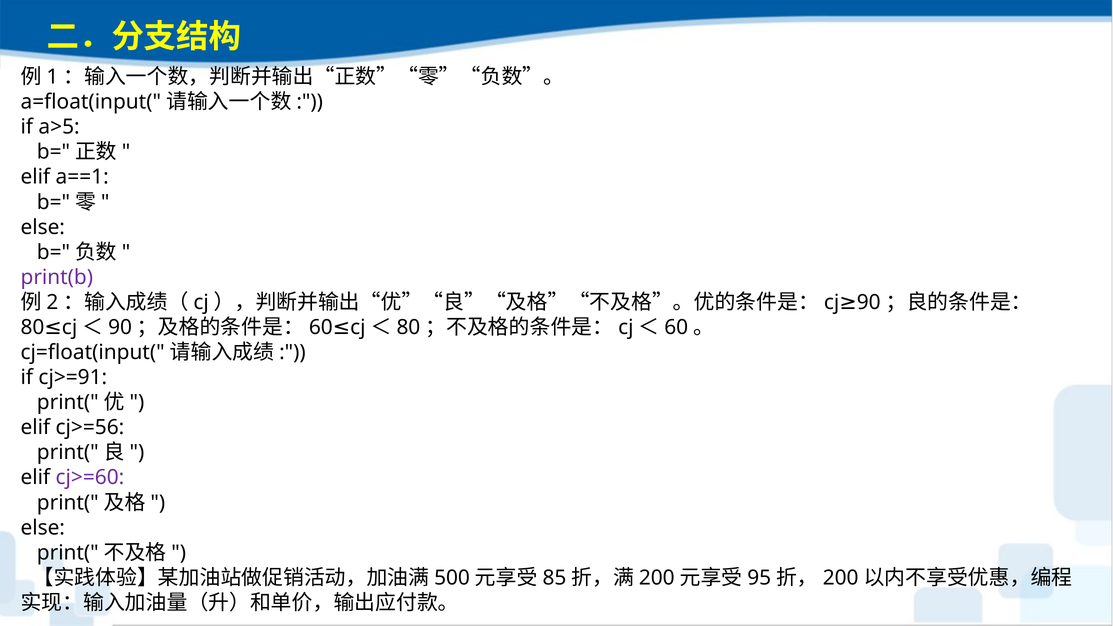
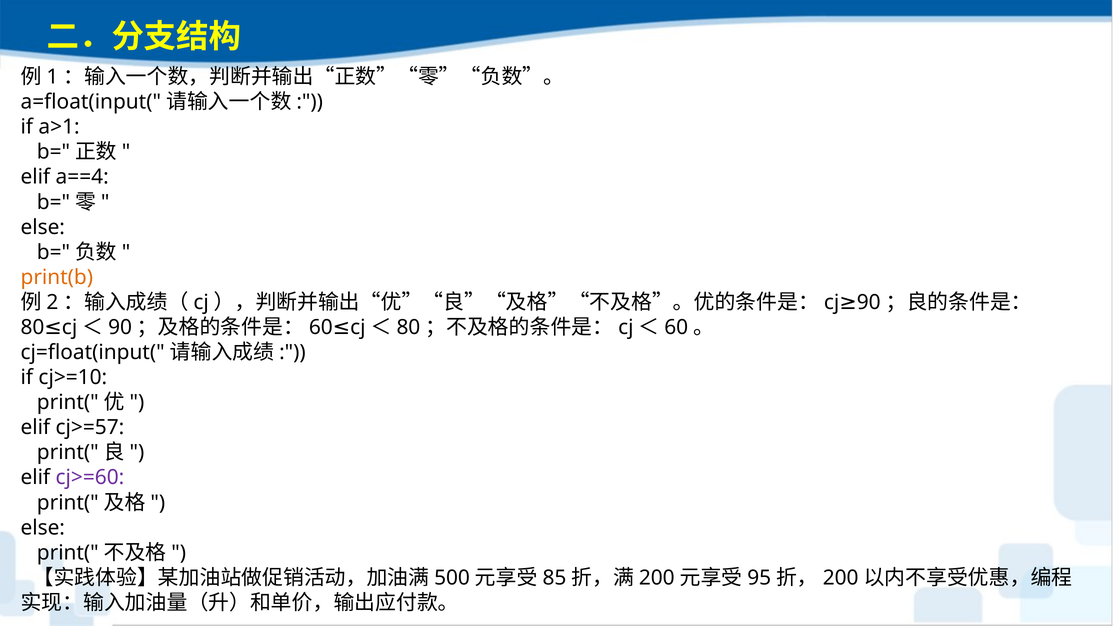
a>5: a>5 -> a>1
a==1: a==1 -> a==4
print(b colour: purple -> orange
cj>=91: cj>=91 -> cj>=10
cj>=56: cj>=56 -> cj>=57
